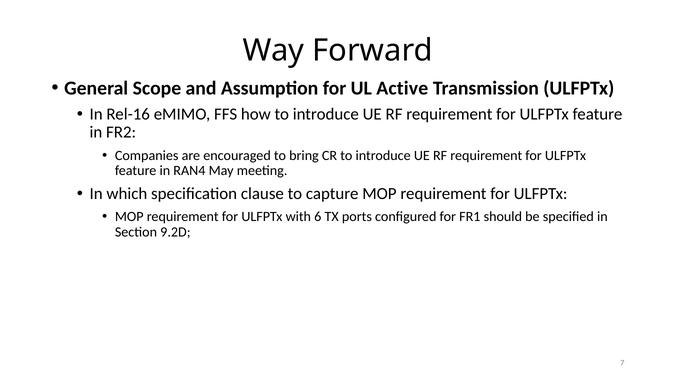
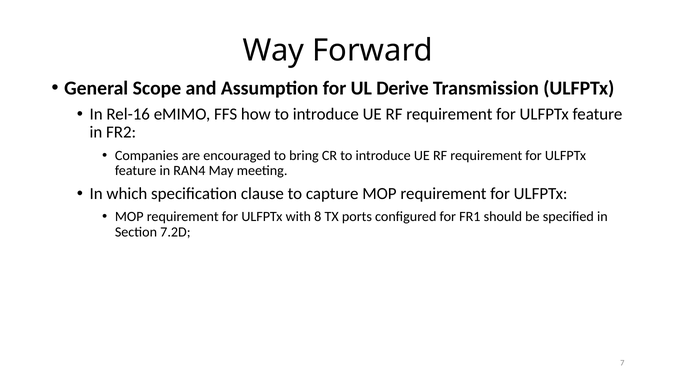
Active: Active -> Derive
6: 6 -> 8
9.2D: 9.2D -> 7.2D
